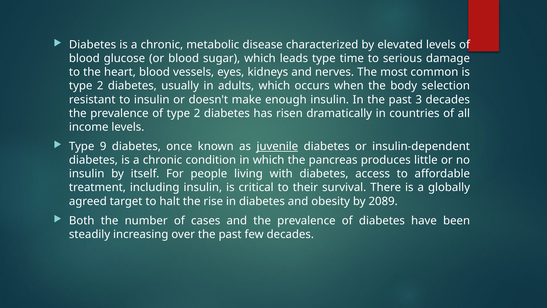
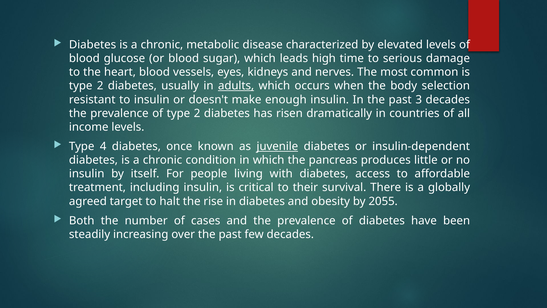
leads type: type -> high
adults underline: none -> present
9: 9 -> 4
2089: 2089 -> 2055
